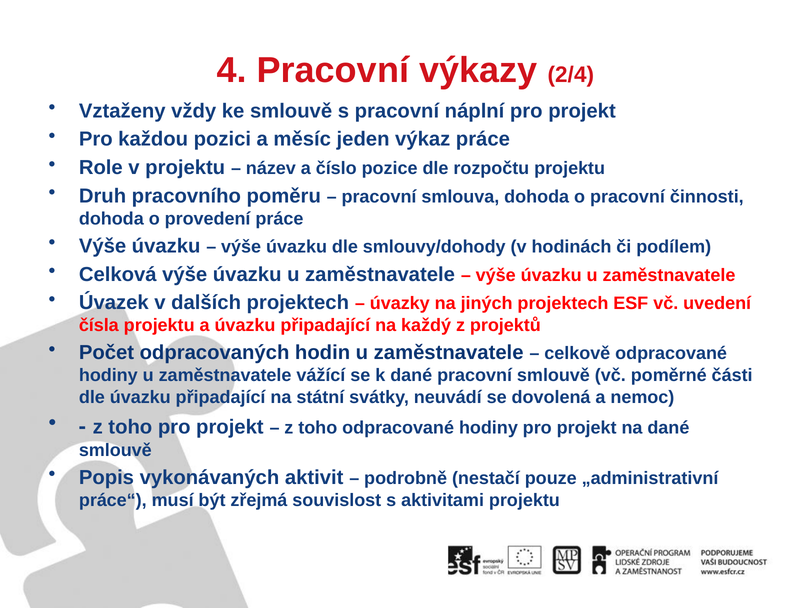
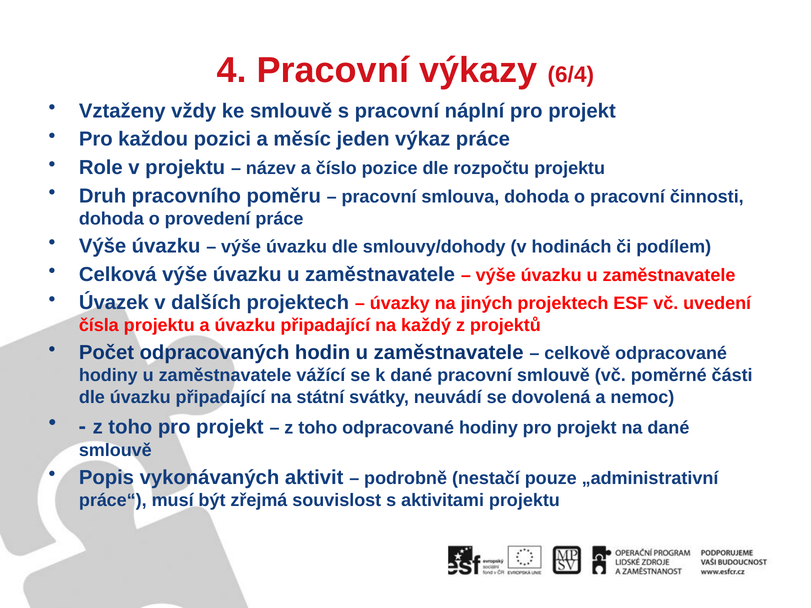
2/4: 2/4 -> 6/4
